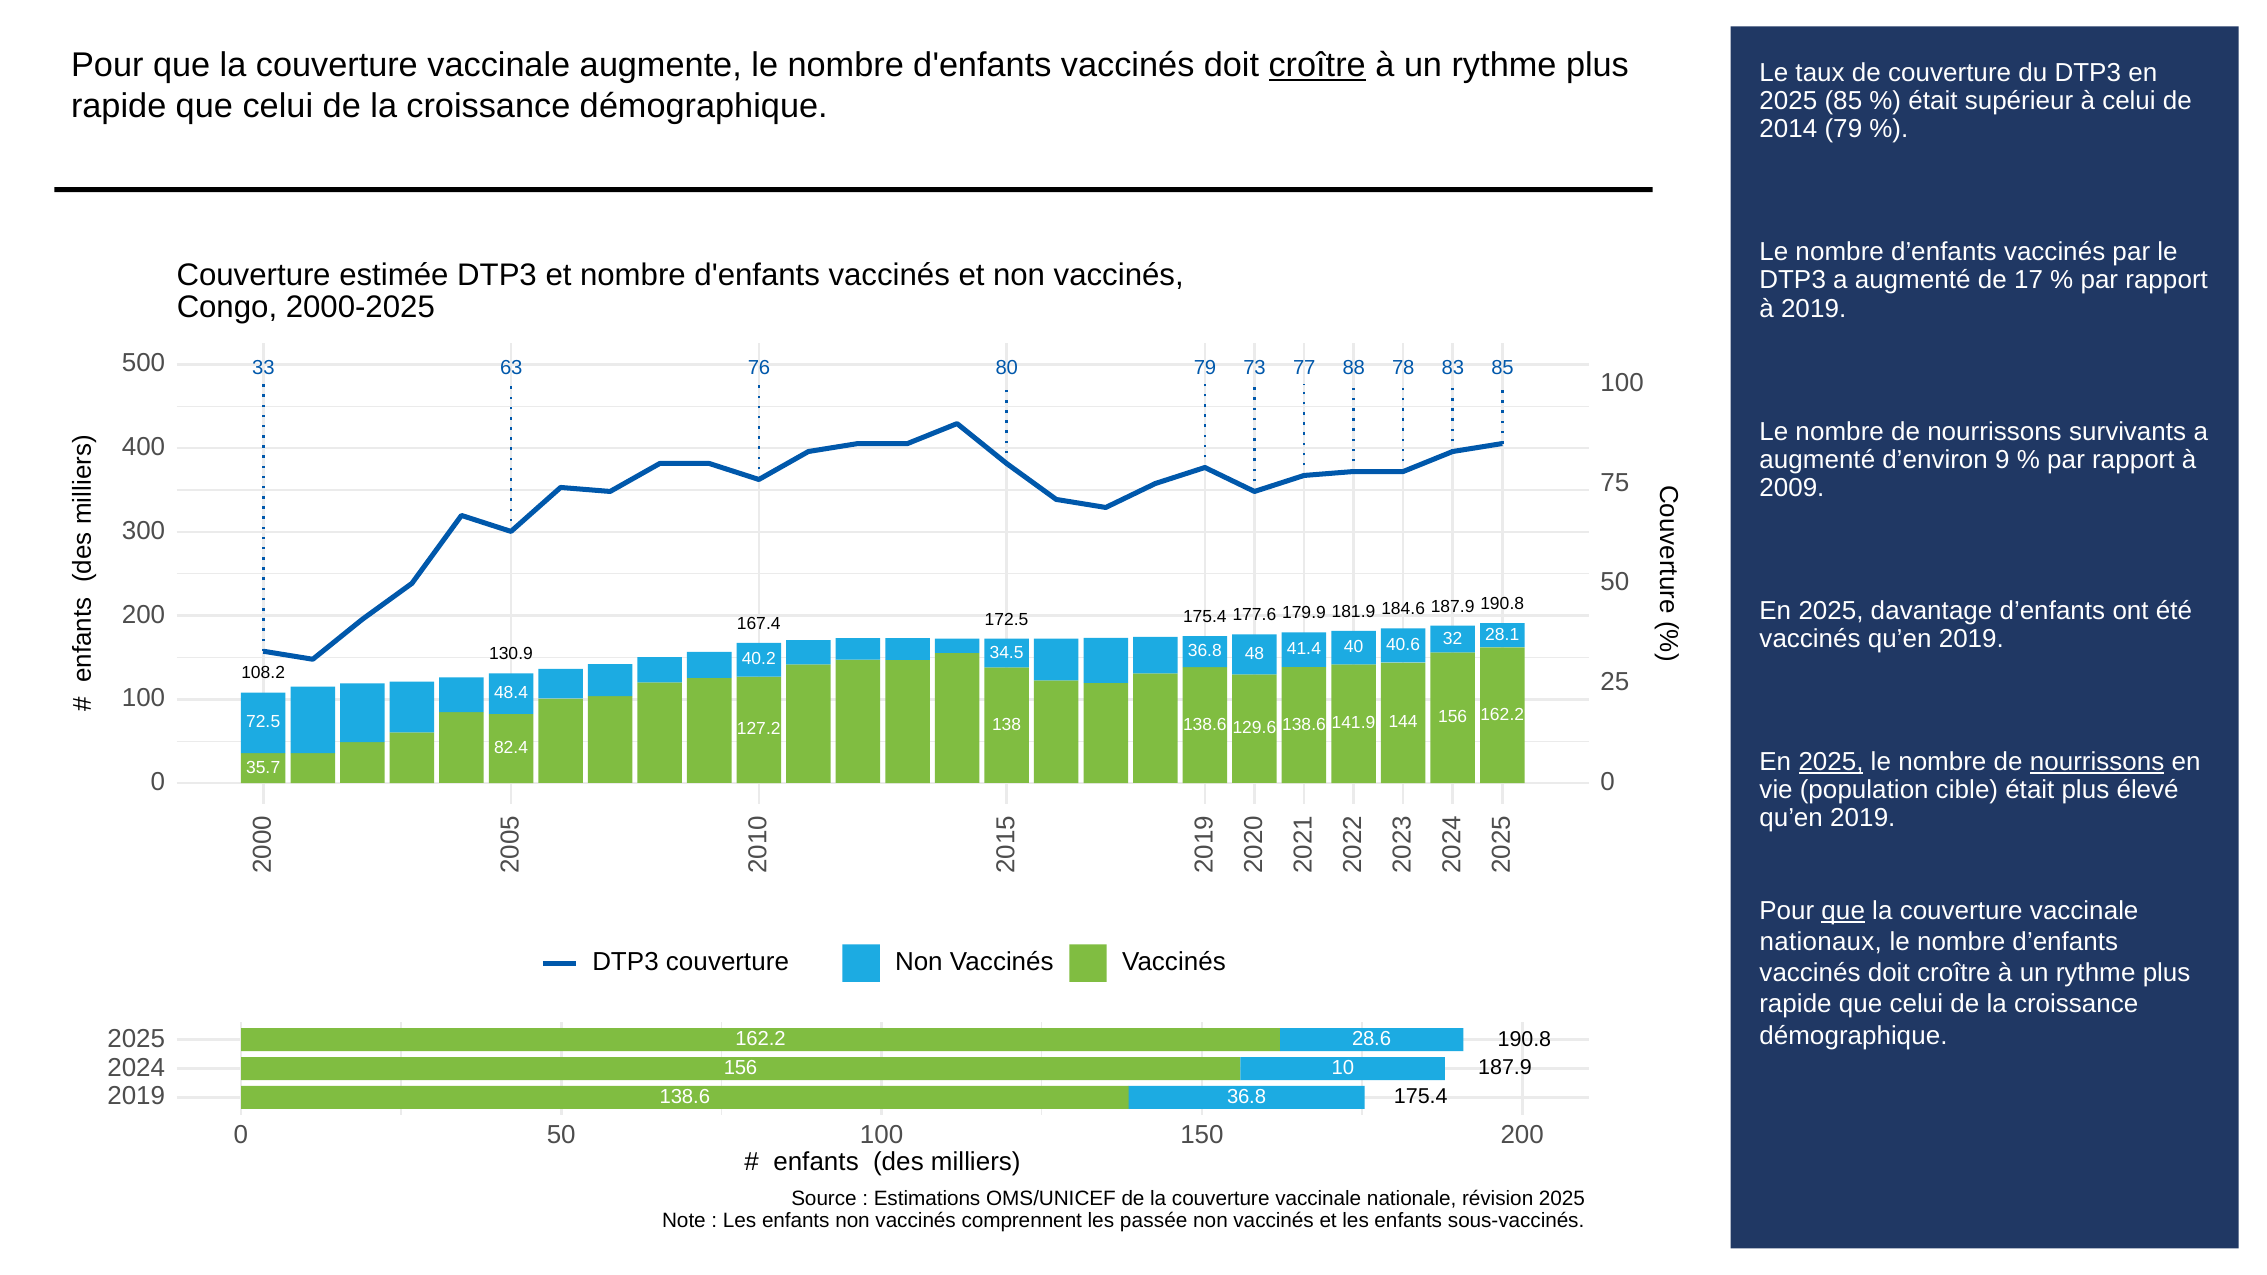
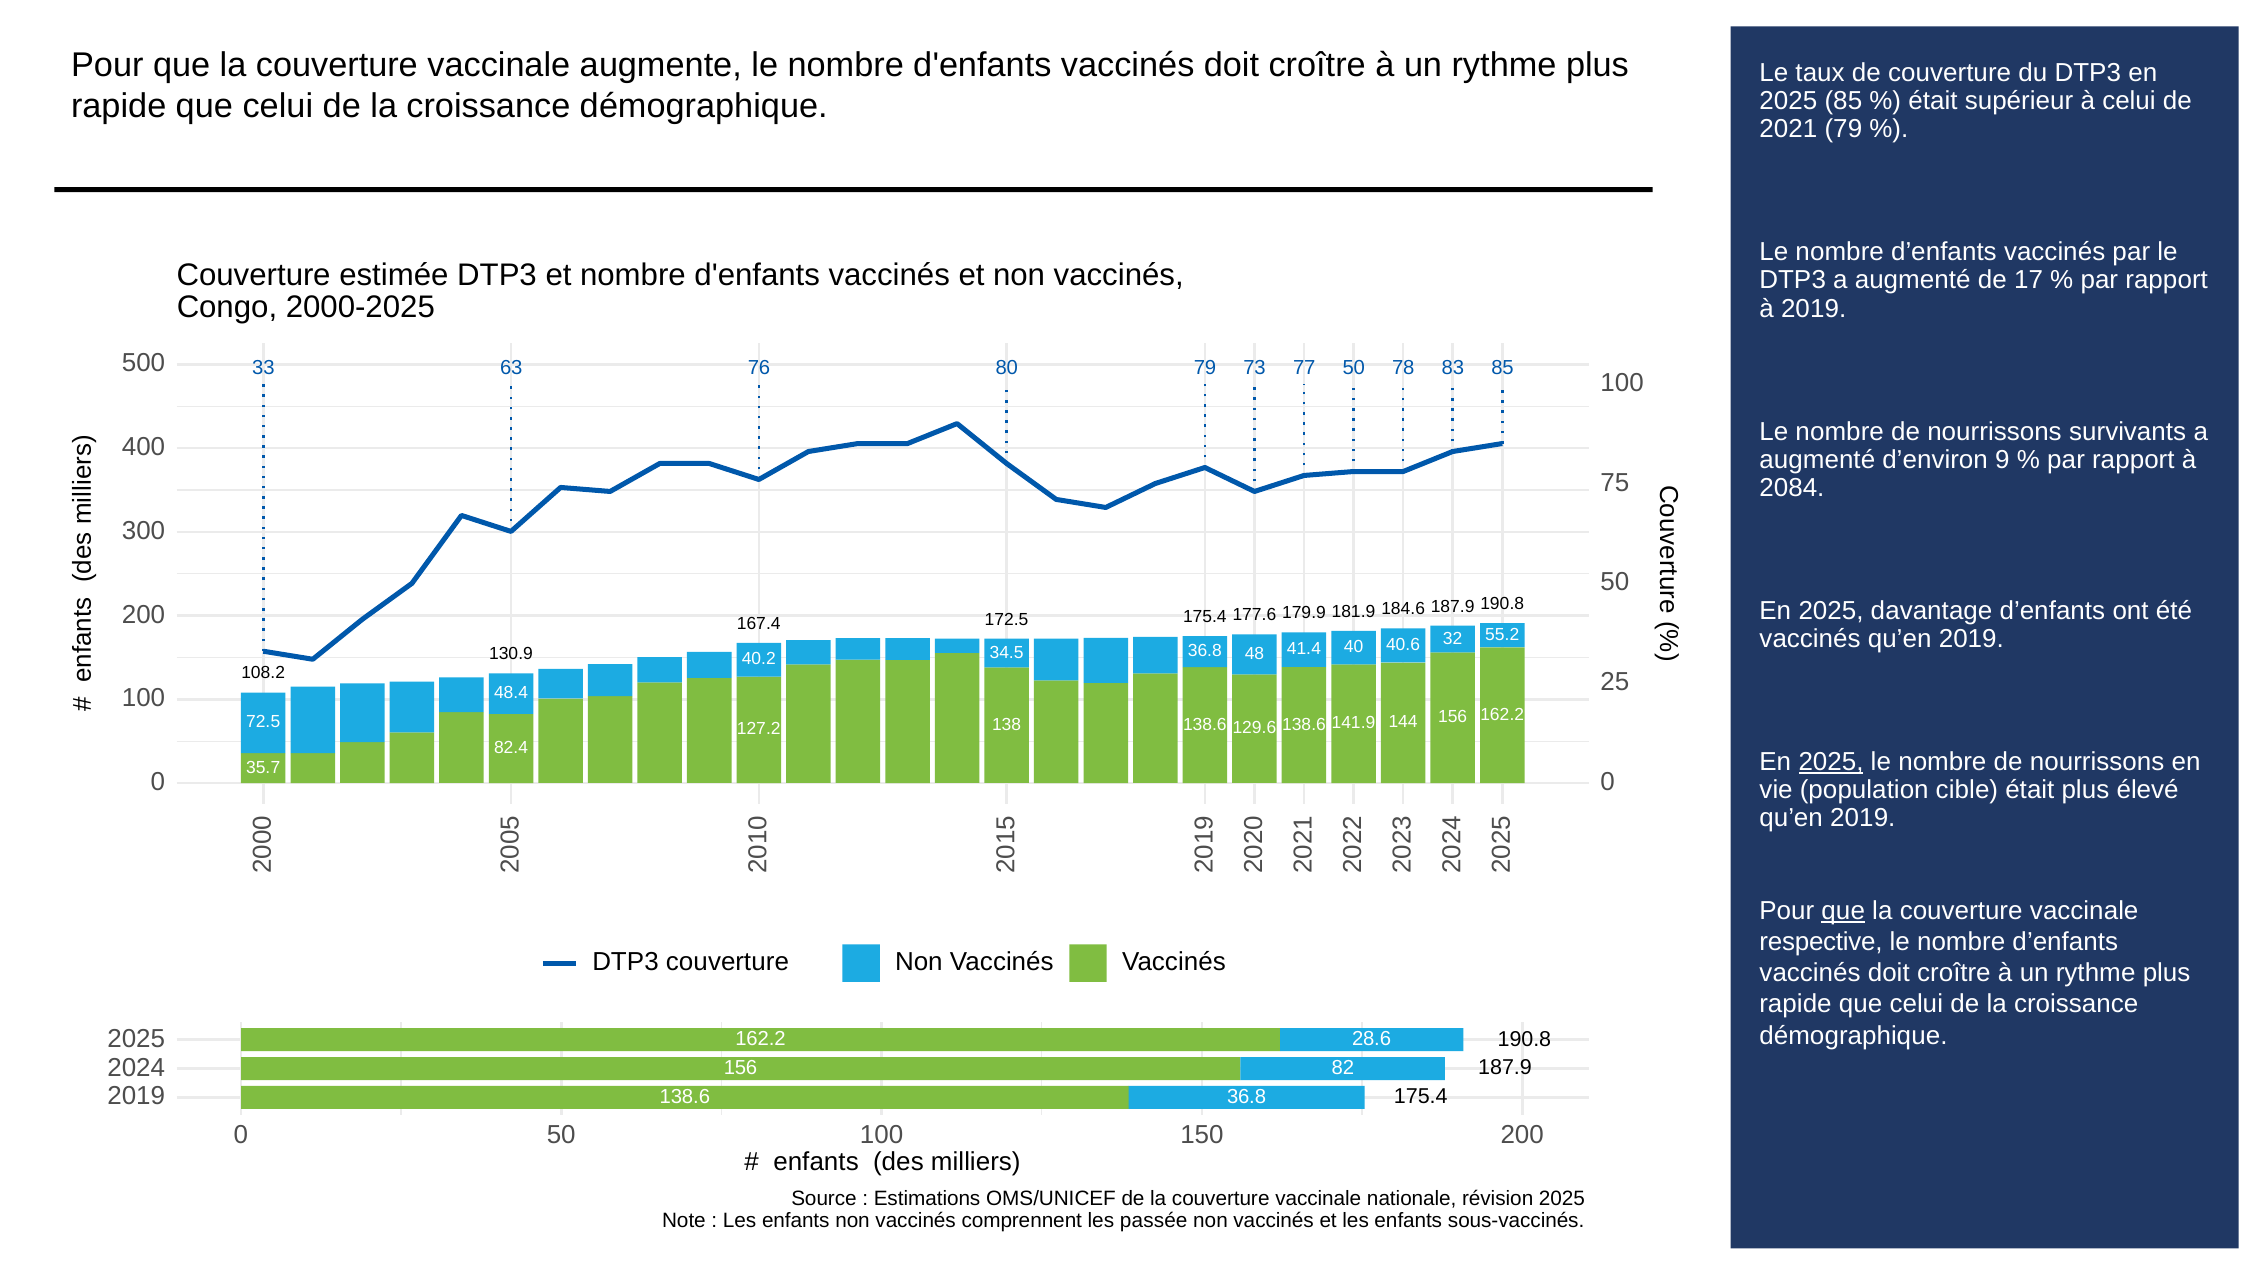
croître at (1317, 65) underline: present -> none
2014: 2014 -> 2021
77 88: 88 -> 50
2009: 2009 -> 2084
28.1: 28.1 -> 55.2
nourrissons at (2097, 762) underline: present -> none
nationaux: nationaux -> respective
10: 10 -> 82
